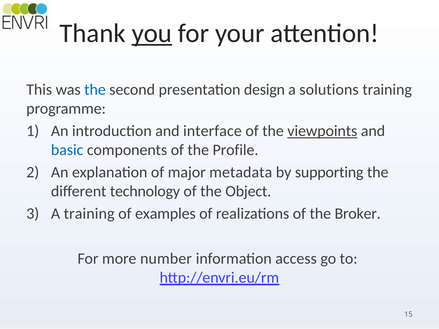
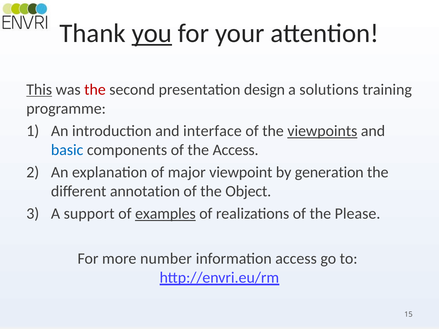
This underline: none -> present
the at (95, 90) colour: blue -> red
the Profile: Profile -> Access
metadata: metadata -> viewpoint
supporting: supporting -> generation
technology: technology -> annotation
A training: training -> support
examples underline: none -> present
Broker: Broker -> Please
